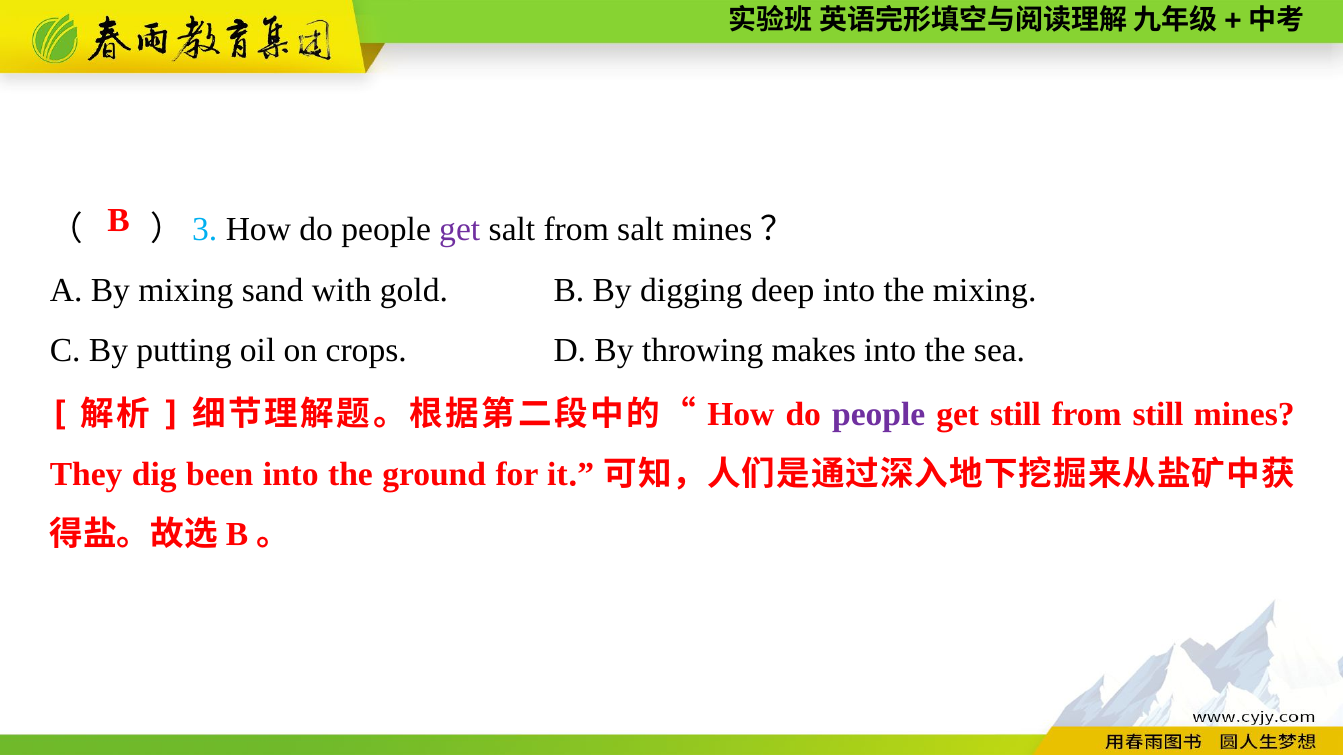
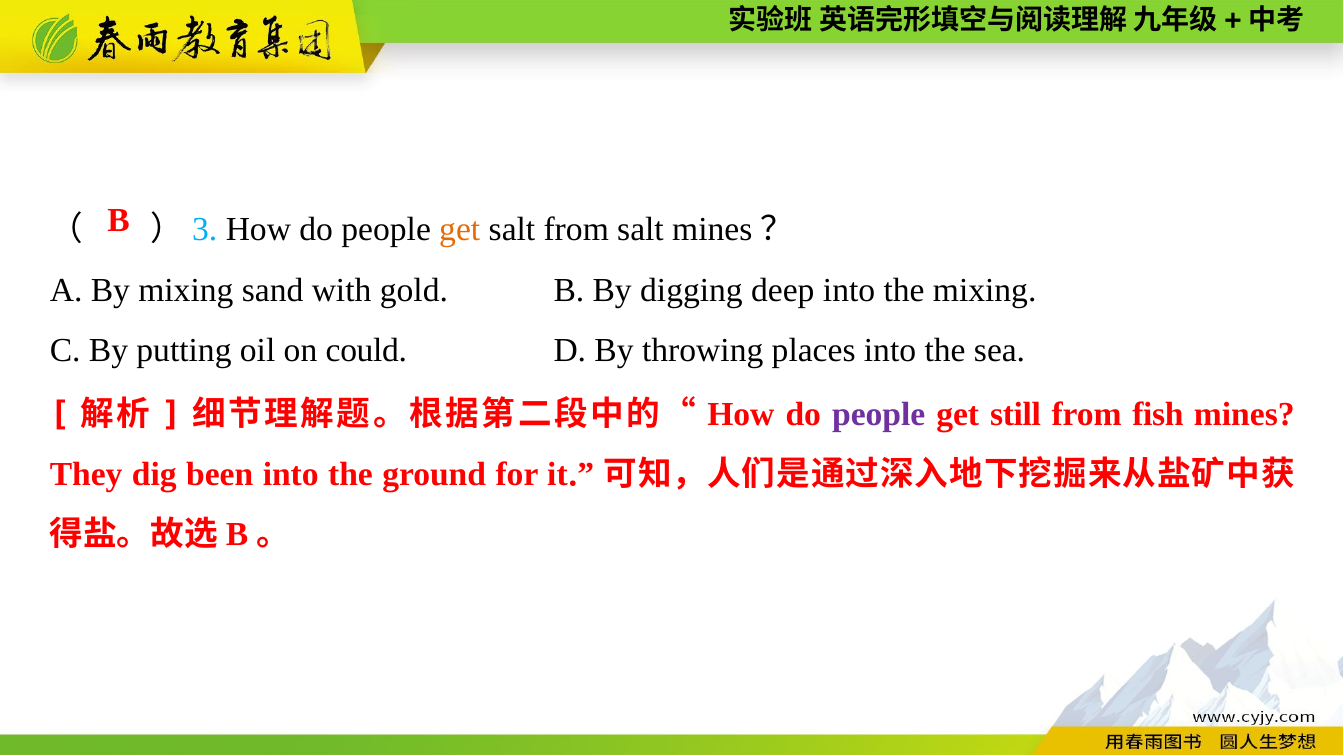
get at (460, 230) colour: purple -> orange
crops: crops -> could
makes: makes -> places
from still: still -> fish
